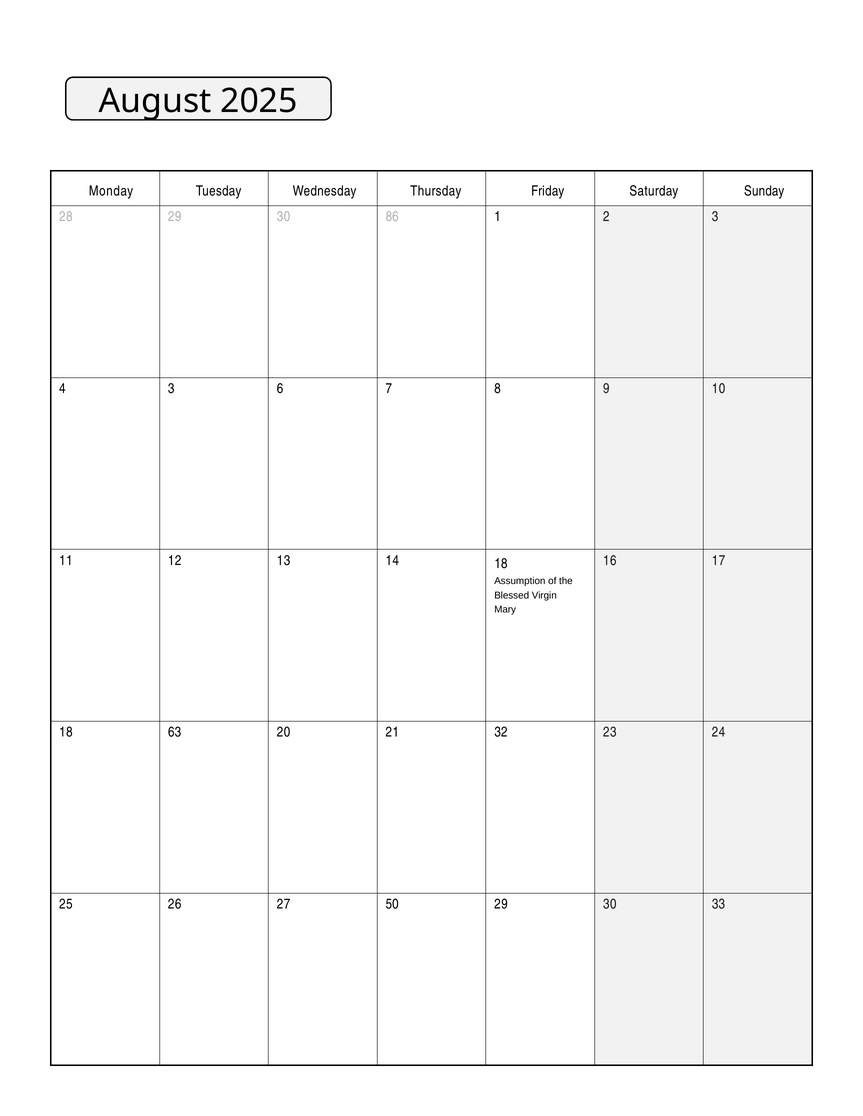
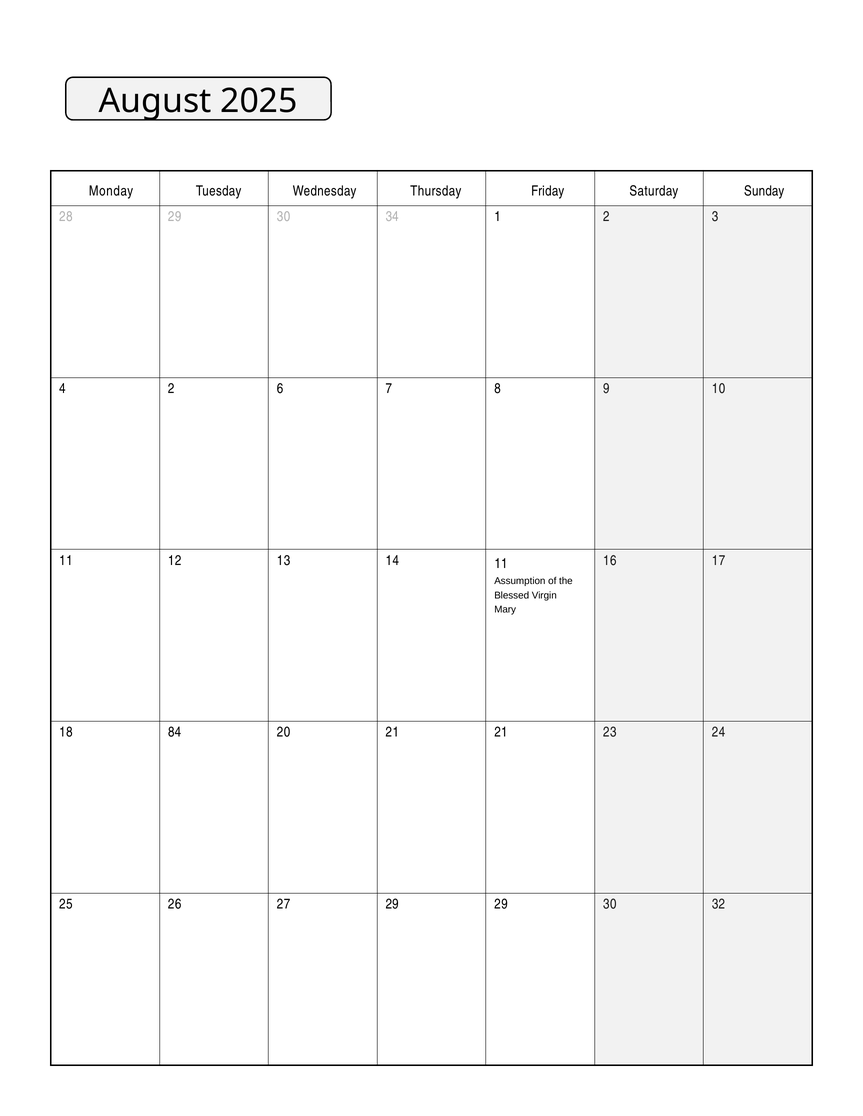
86: 86 -> 34
4 3: 3 -> 2
14 18: 18 -> 11
63: 63 -> 84
21 32: 32 -> 21
27 50: 50 -> 29
33: 33 -> 32
